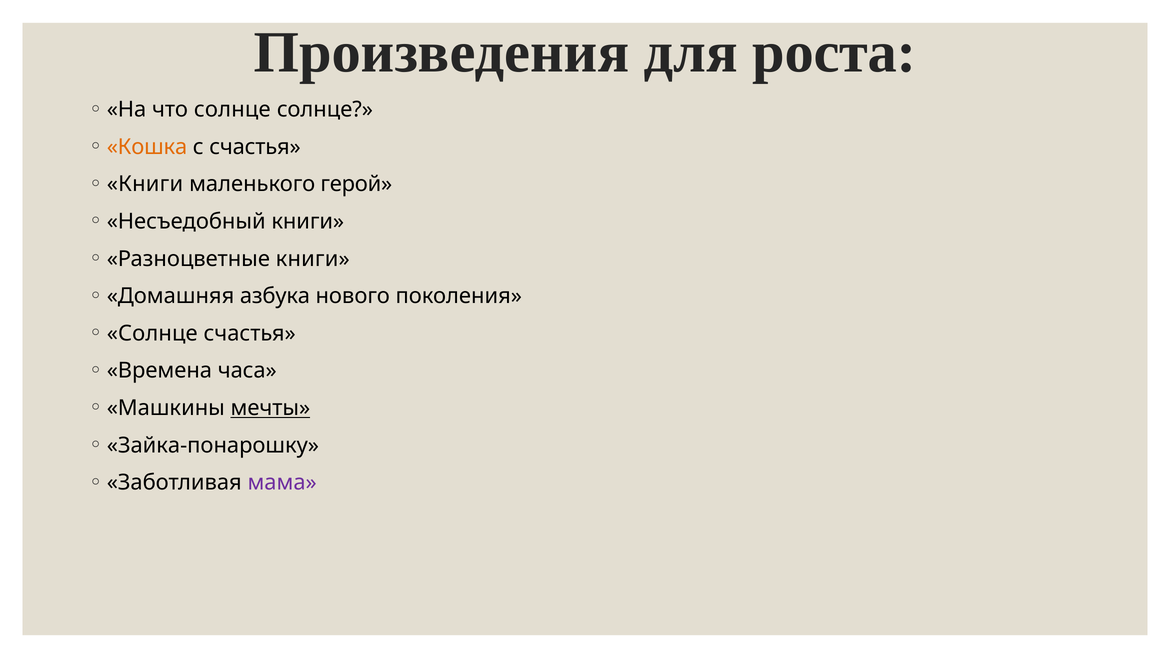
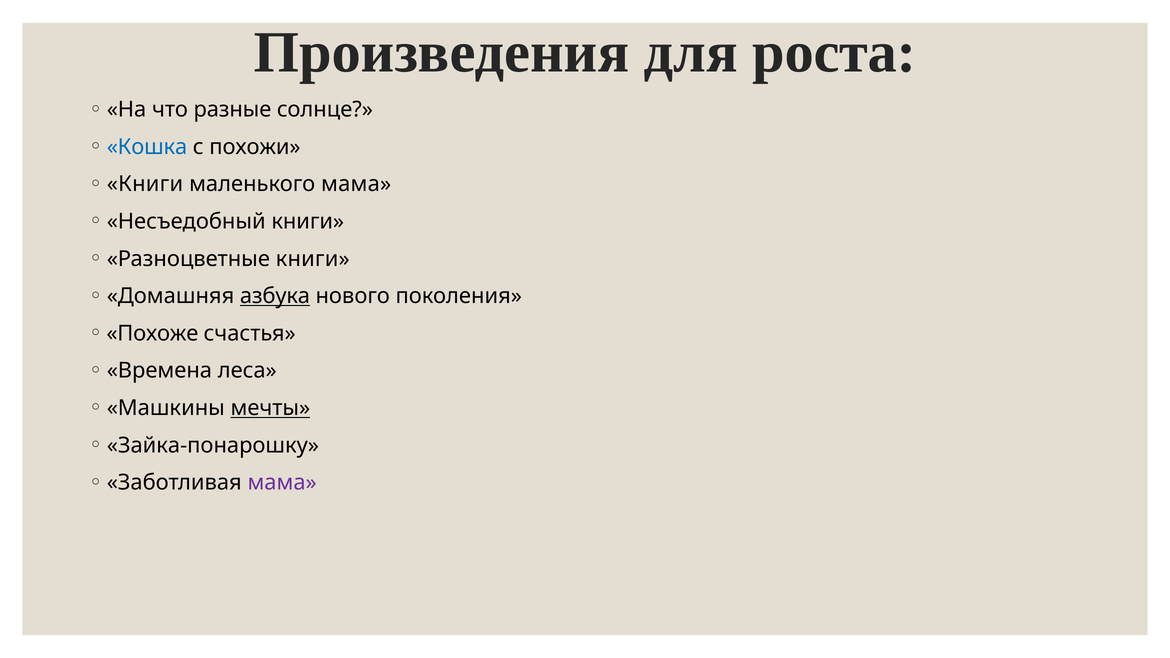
что солнце: солнце -> разные
Кошка colour: orange -> blue
с счастья: счастья -> похожи
маленького герой: герой -> мама
азбука underline: none -> present
Солнце at (152, 333): Солнце -> Похоже
часа: часа -> леса
